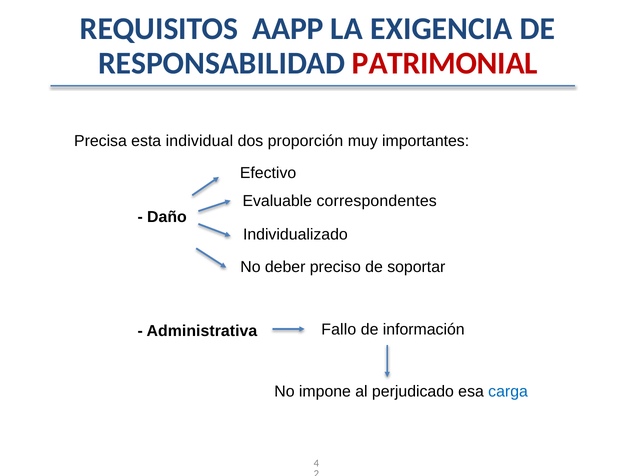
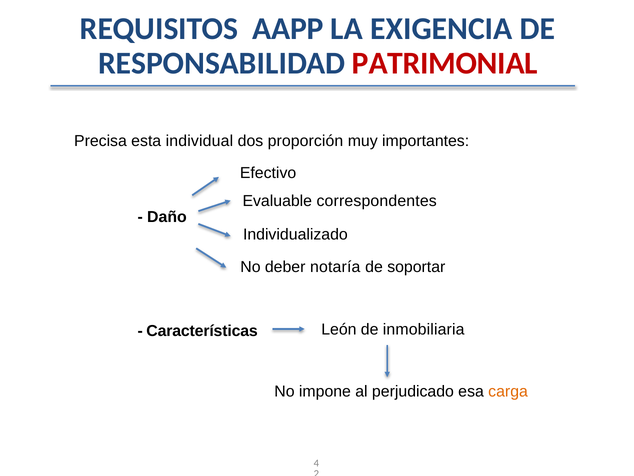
preciso: preciso -> notaría
Fallo: Fallo -> León
información: información -> inmobiliaria
Administrativa: Administrativa -> Características
carga colour: blue -> orange
